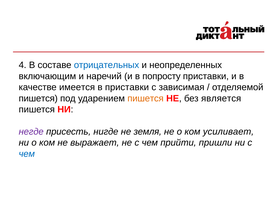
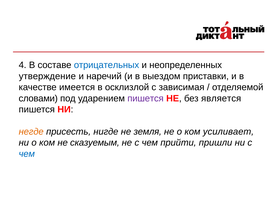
включающим: включающим -> утверждение
попросту: попросту -> выездом
в приставки: приставки -> осклизлой
пишется at (38, 98): пишется -> словами
пишется at (146, 98) colour: orange -> purple
негде colour: purple -> orange
выражает: выражает -> сказуемым
